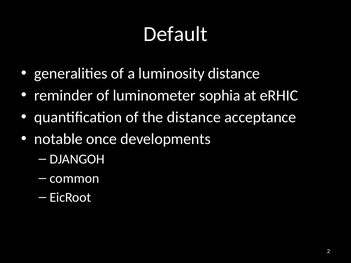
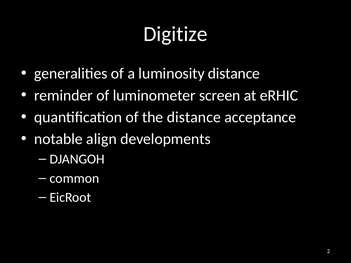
Default: Default -> Digitize
sophia: sophia -> screen
once: once -> align
